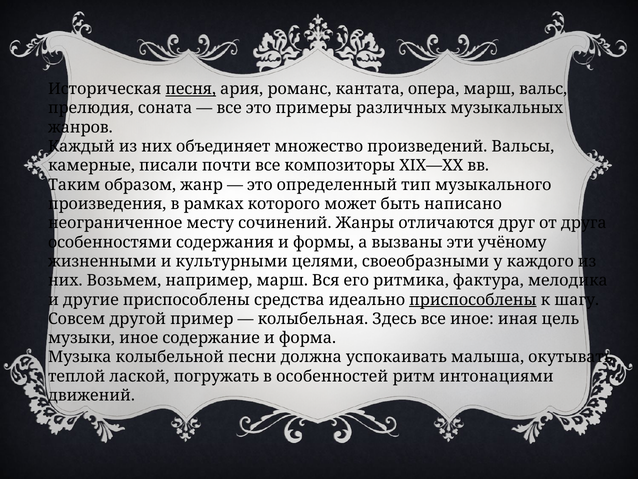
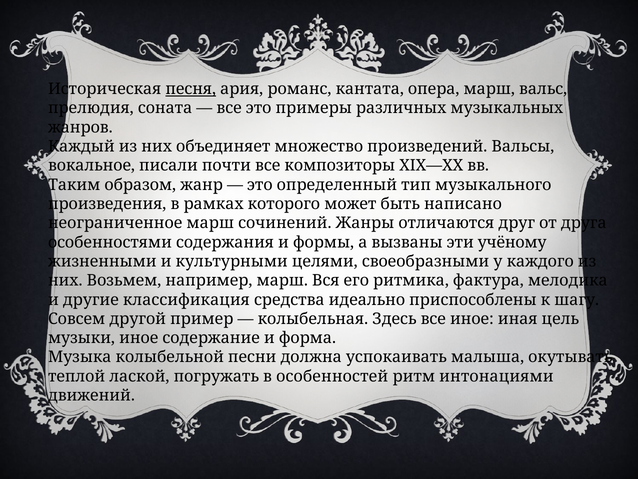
камерные: камерные -> вокальное
неограниченное месту: месту -> марш
другие приспособлены: приспособлены -> классификация
приспособлены at (473, 299) underline: present -> none
